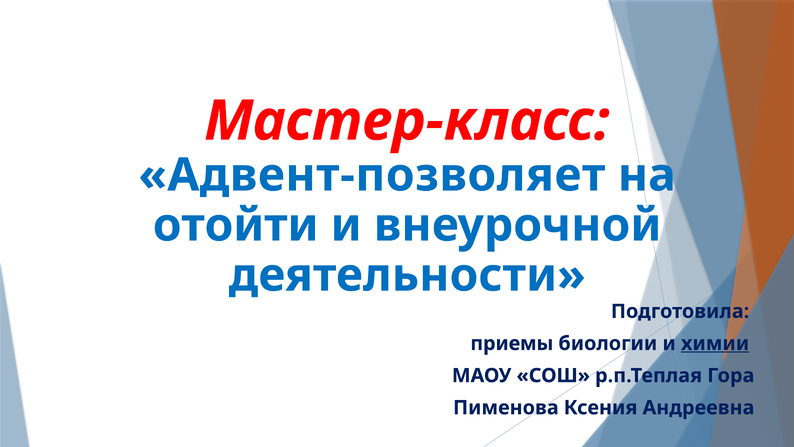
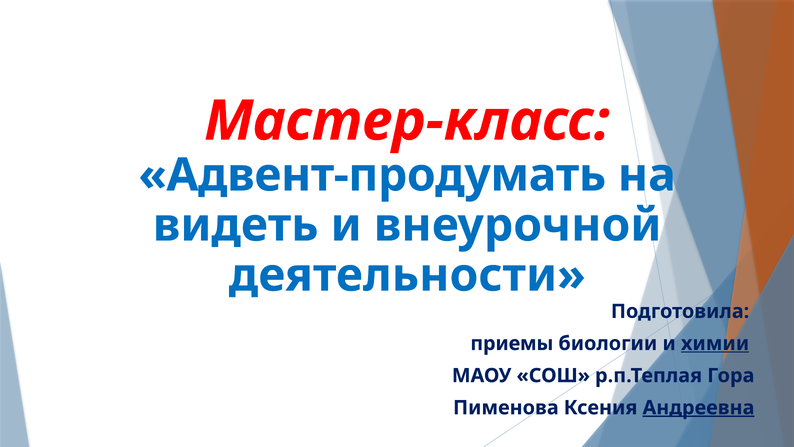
Адвент-позволяет: Адвент-позволяет -> Адвент-продумать
отойти: отойти -> видеть
Андреевна underline: none -> present
